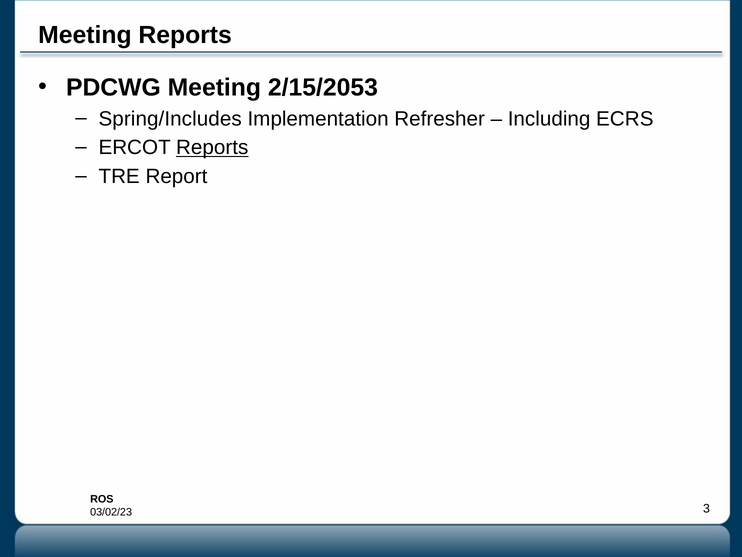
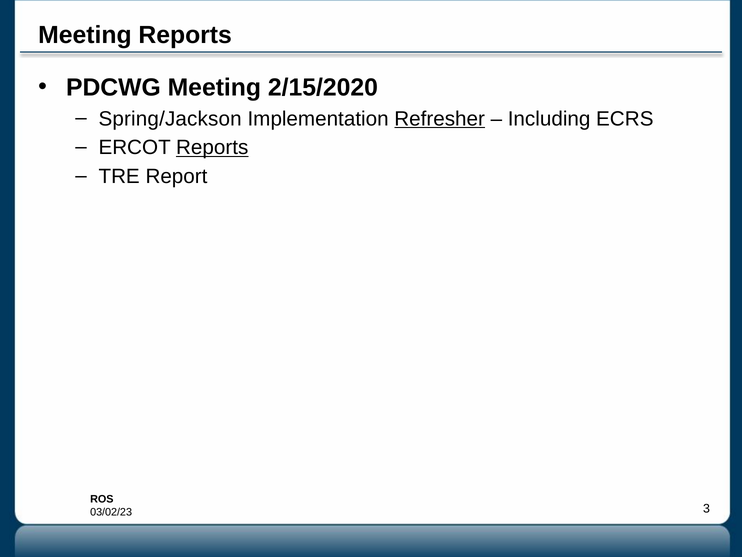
2/15/2053: 2/15/2053 -> 2/15/2020
Spring/Includes: Spring/Includes -> Spring/Jackson
Refresher underline: none -> present
